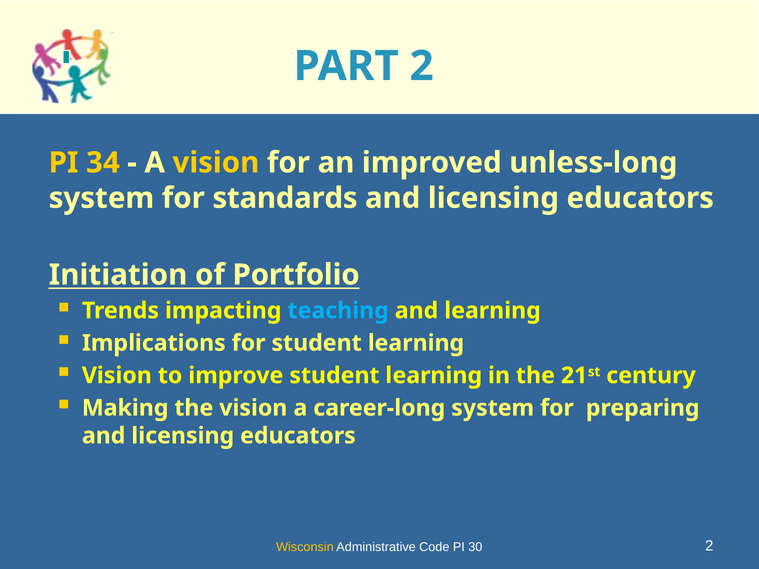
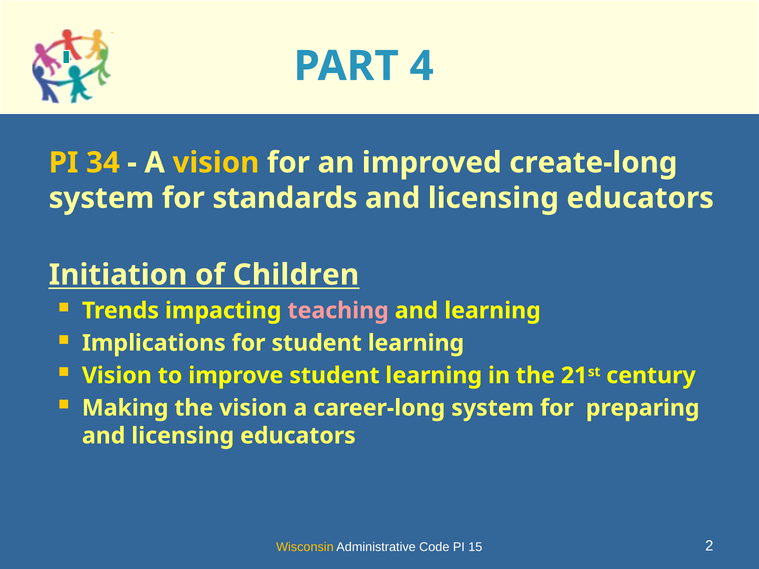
PART 2: 2 -> 4
unless-long: unless-long -> create-long
Portfolio: Portfolio -> Children
teaching colour: light blue -> pink
30: 30 -> 15
